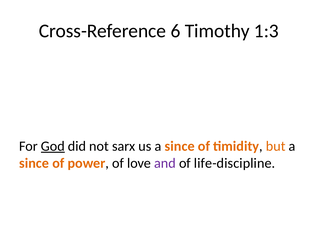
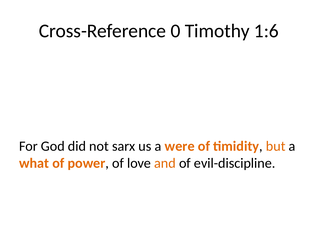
6: 6 -> 0
1:3: 1:3 -> 1:6
God underline: present -> none
us a since: since -> were
since at (34, 163): since -> what
and colour: purple -> orange
life-discipline: life-discipline -> evil-discipline
